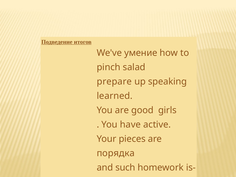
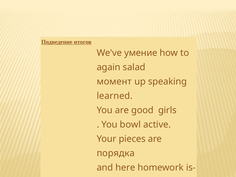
pinch at (109, 67): pinch -> again
prepare: prepare -> момент
have: have -> bowl
and such: such -> here
